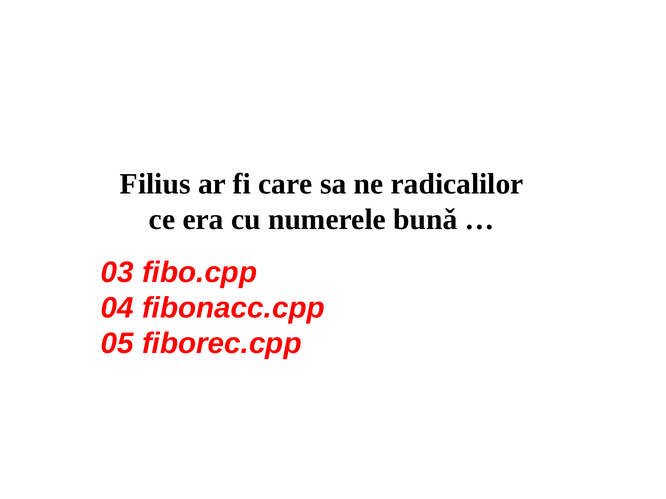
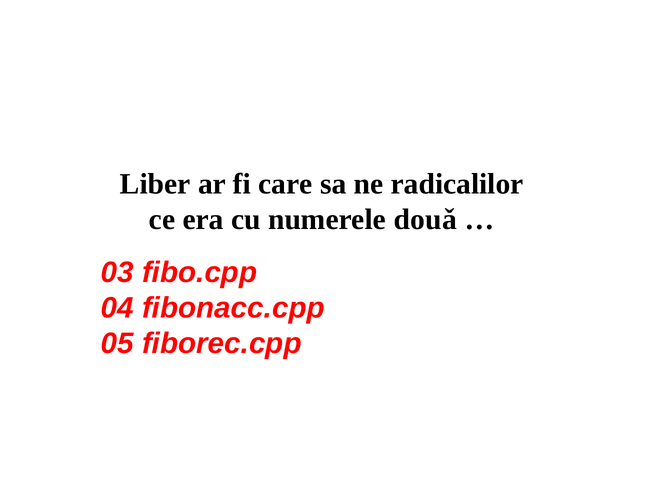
Filius: Filius -> Liber
bunǎ: bunǎ -> douǎ
